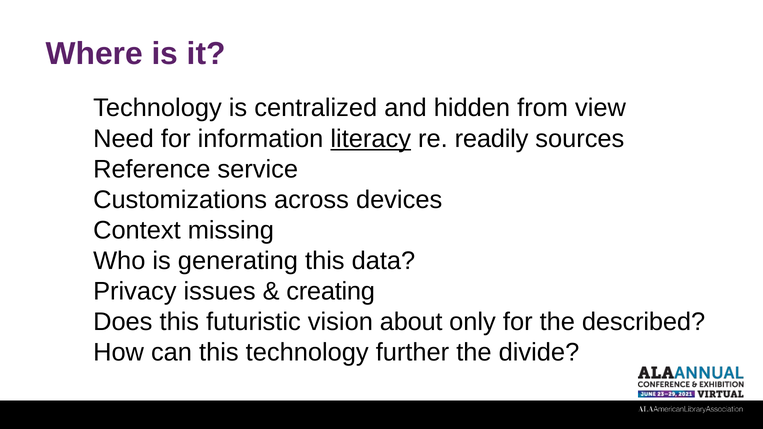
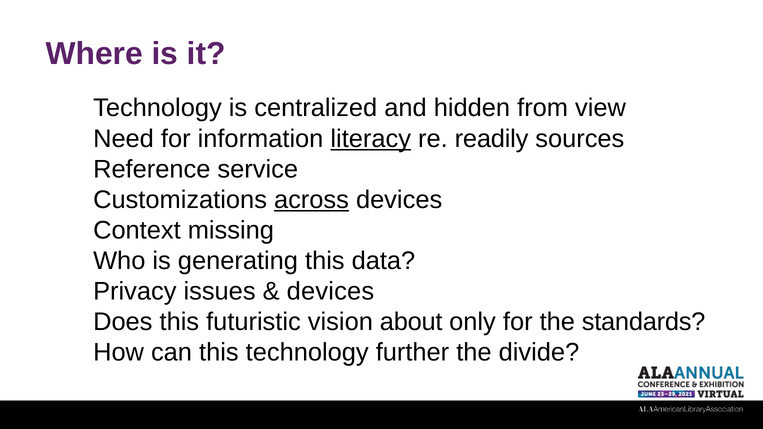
across underline: none -> present
creating at (331, 291): creating -> devices
described: described -> standards
